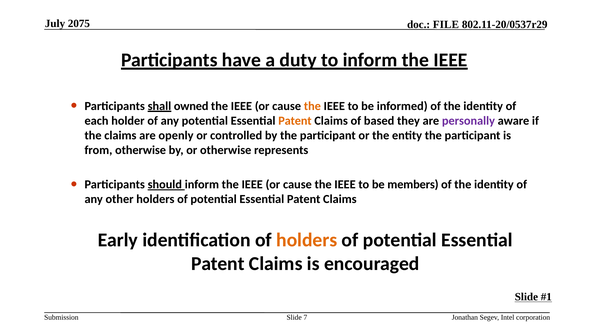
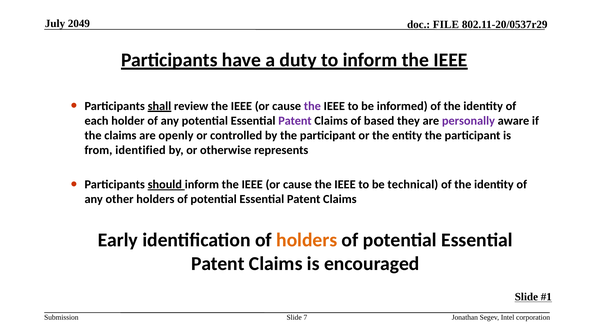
2075: 2075 -> 2049
owned: owned -> review
the at (312, 106) colour: orange -> purple
Patent at (295, 121) colour: orange -> purple
from otherwise: otherwise -> identified
members: members -> technical
